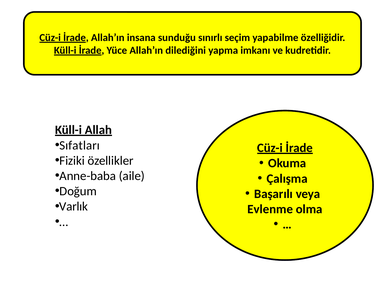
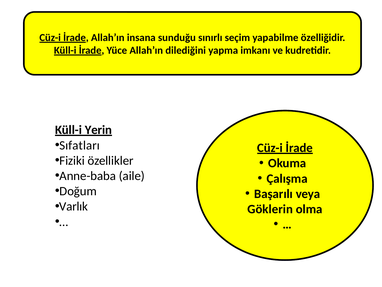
Allah: Allah -> Yerin
Evlenme: Evlenme -> Göklerin
